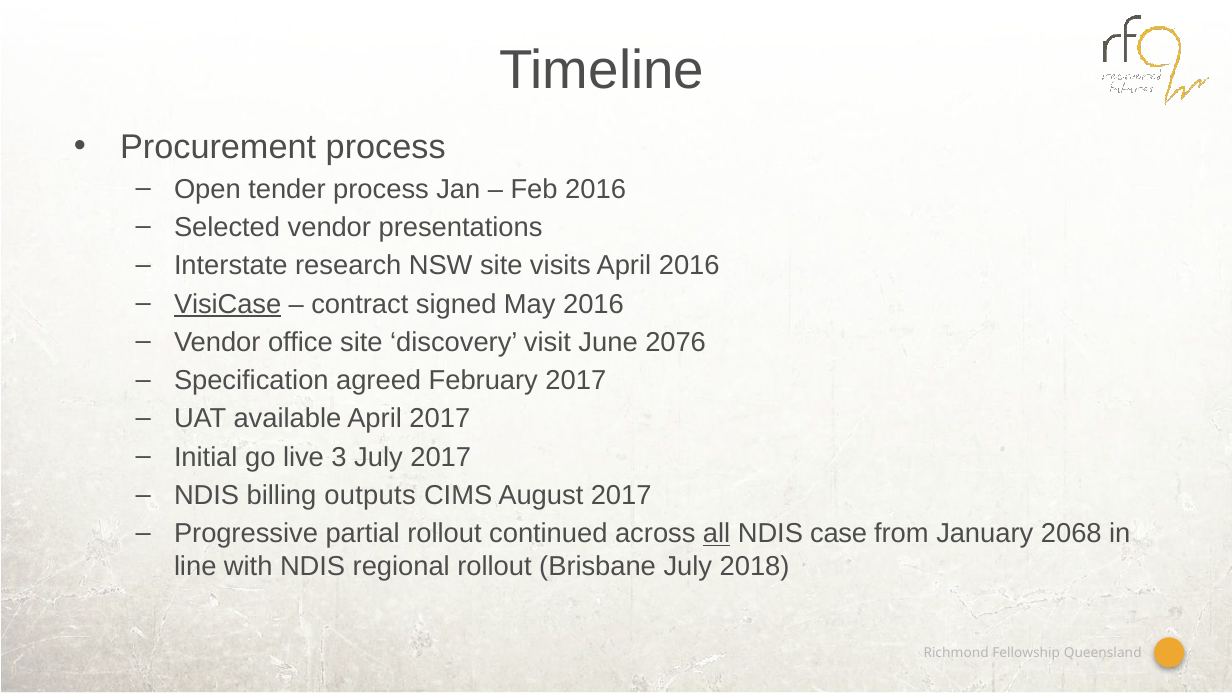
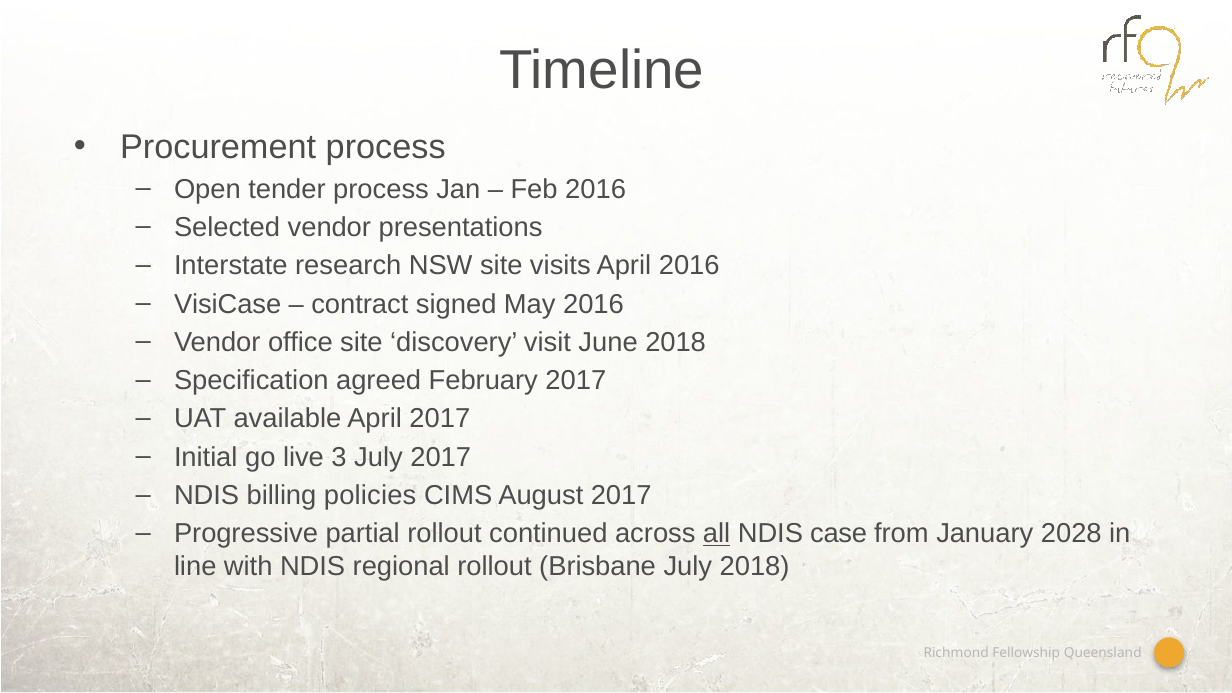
VisiCase underline: present -> none
June 2076: 2076 -> 2018
outputs: outputs -> policies
2068: 2068 -> 2028
